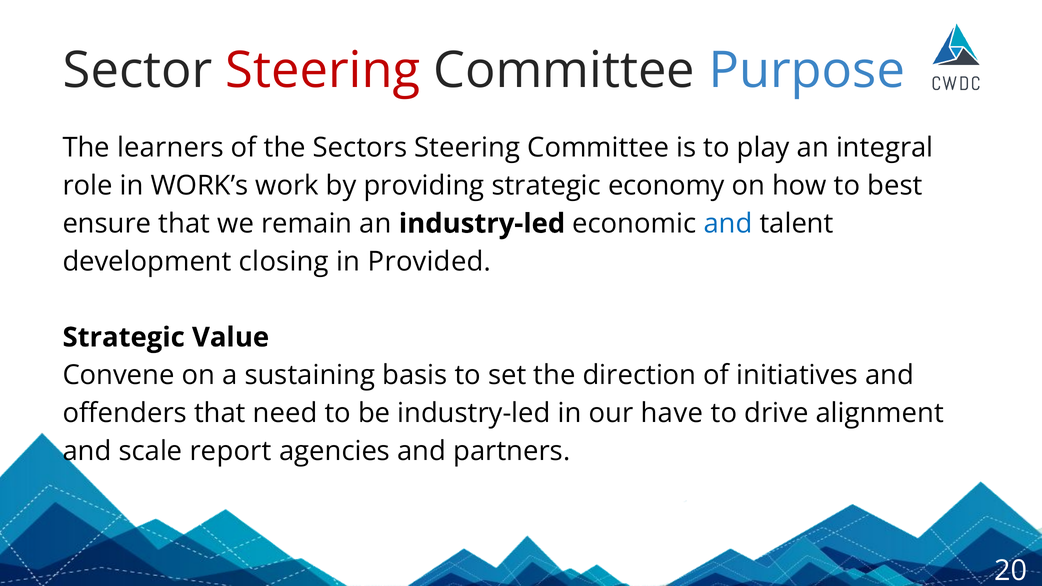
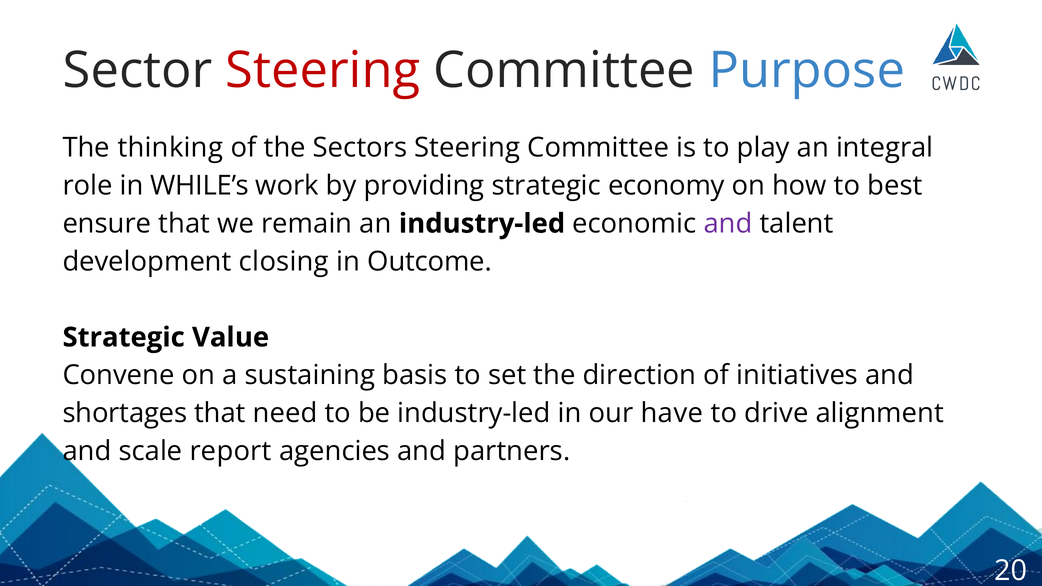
learners: learners -> thinking
WORK’s: WORK’s -> WHILE’s
and at (728, 224) colour: blue -> purple
Provided: Provided -> Outcome
offenders: offenders -> shortages
